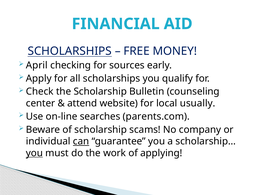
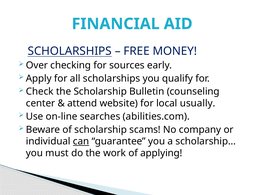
April: April -> Over
parents.com: parents.com -> abilities.com
you at (34, 153) underline: present -> none
